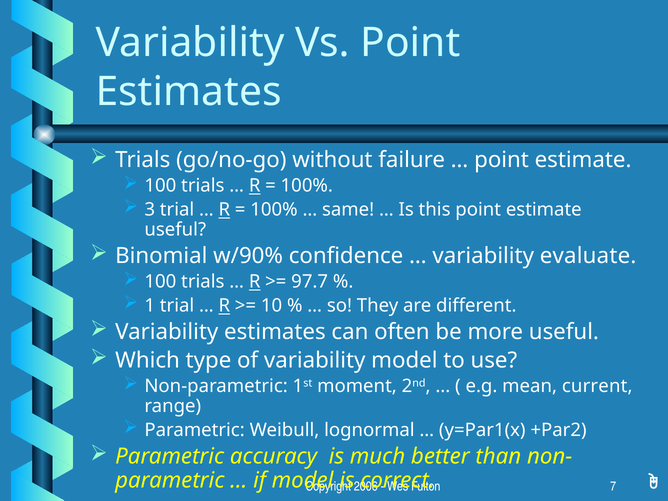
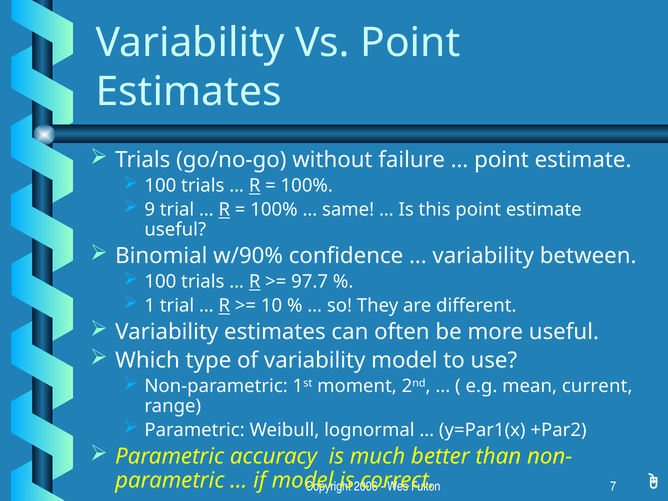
3: 3 -> 9
evaluate: evaluate -> between
